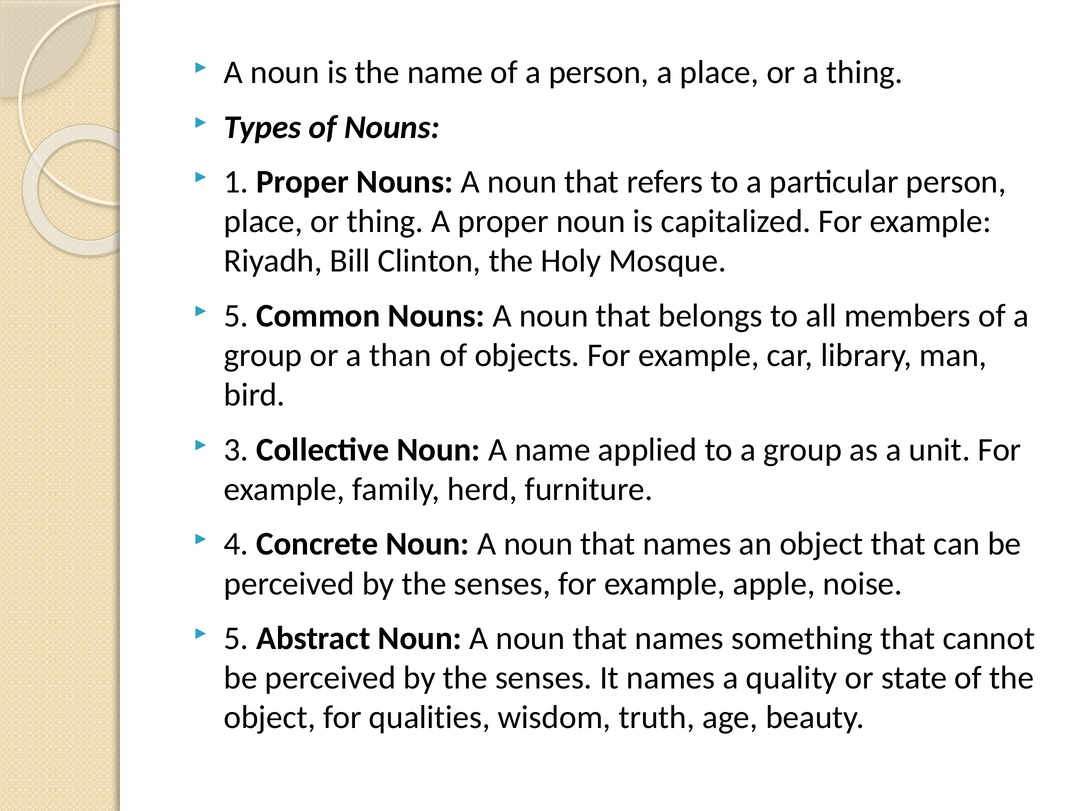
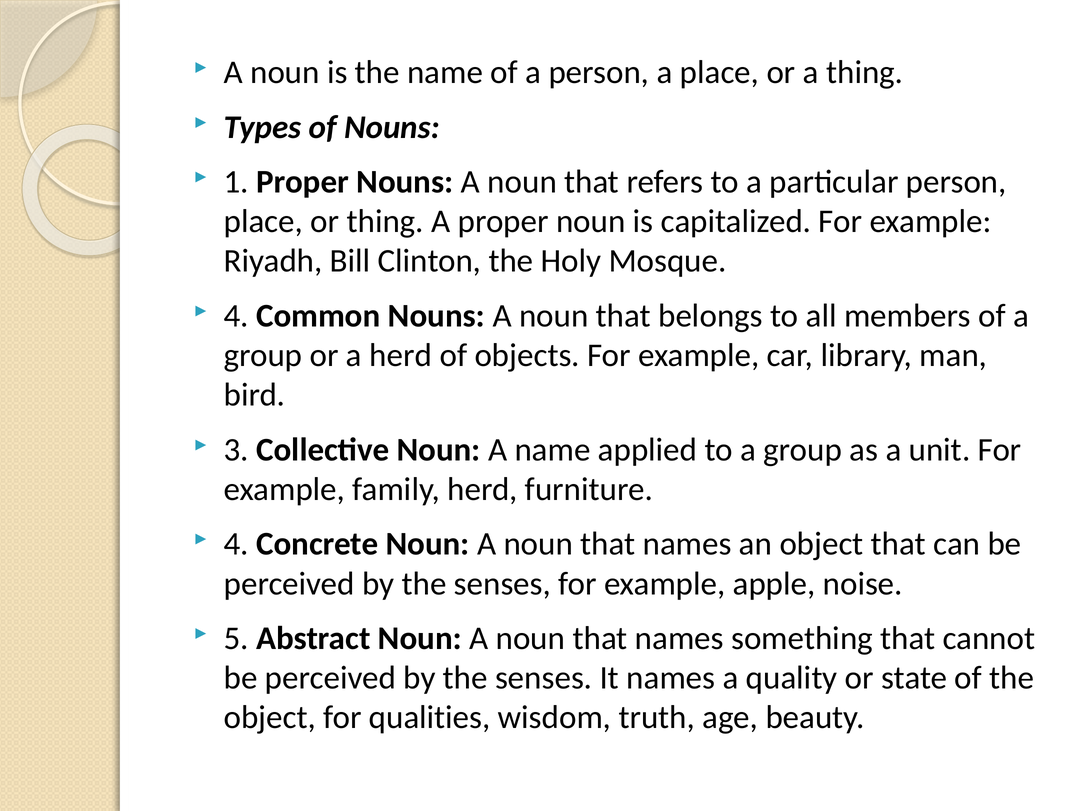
5 at (236, 316): 5 -> 4
a than: than -> herd
